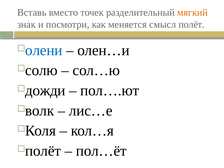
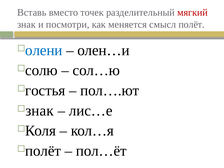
мягкий colour: orange -> red
дожди: дожди -> гостья
волк at (40, 111): волк -> знак
